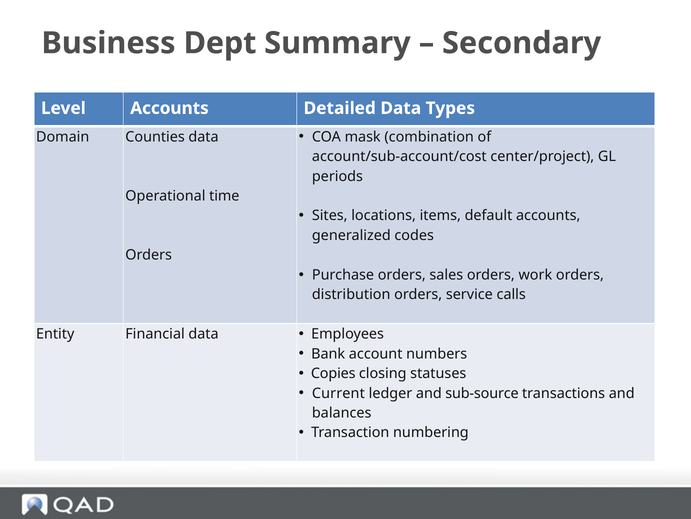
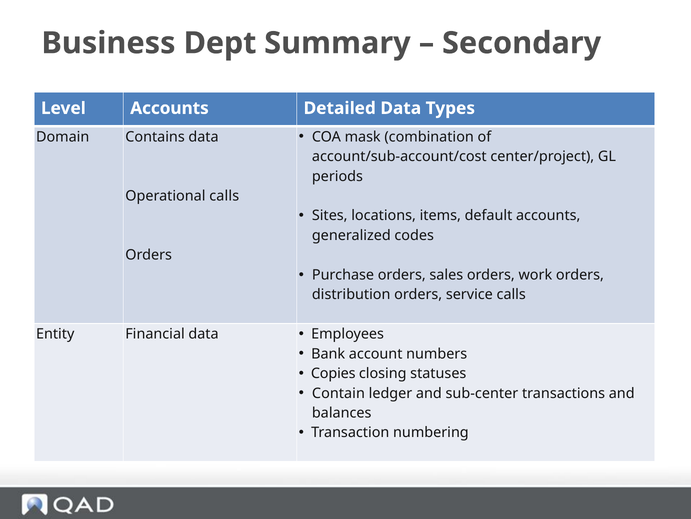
Counties: Counties -> Contains
Operational time: time -> calls
Current: Current -> Contain
sub-source: sub-source -> sub-center
